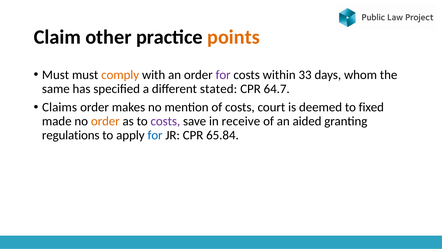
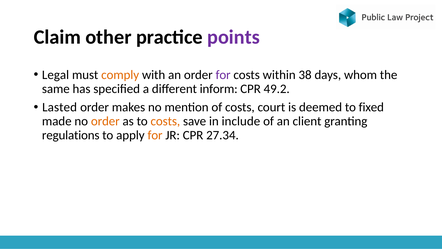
points colour: orange -> purple
Must at (56, 75): Must -> Legal
33: 33 -> 38
stated: stated -> inform
64.7: 64.7 -> 49.2
Claims: Claims -> Lasted
costs at (165, 121) colour: purple -> orange
receive: receive -> include
aided: aided -> client
for at (155, 135) colour: blue -> orange
65.84: 65.84 -> 27.34
